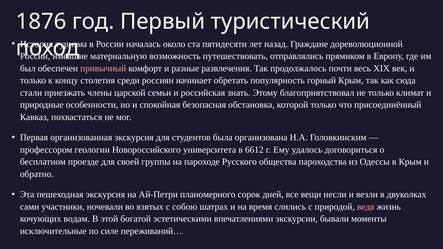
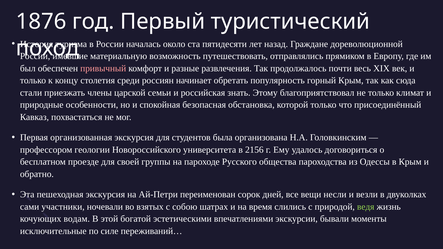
6612: 6612 -> 2156
планомерного: планомерного -> переименован
ведя colour: pink -> light green
